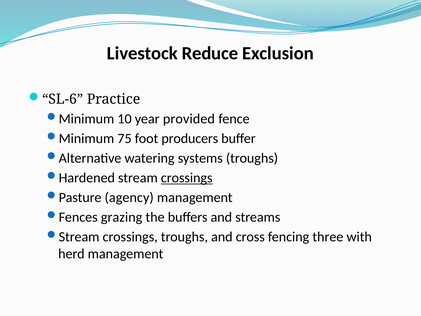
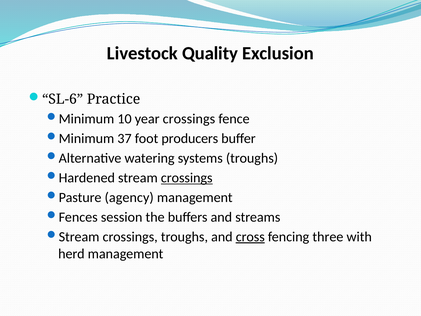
Reduce: Reduce -> Quality
year provided: provided -> crossings
75: 75 -> 37
grazing: grazing -> session
cross underline: none -> present
